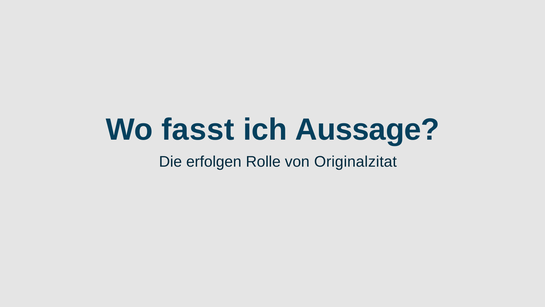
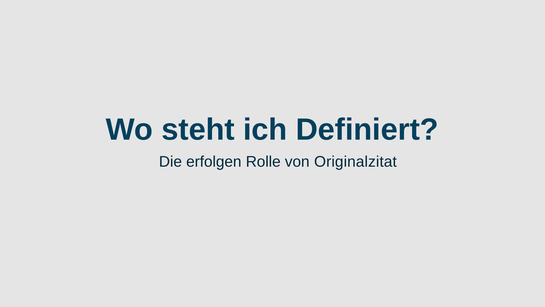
fasst: fasst -> steht
Aussage: Aussage -> Definiert
